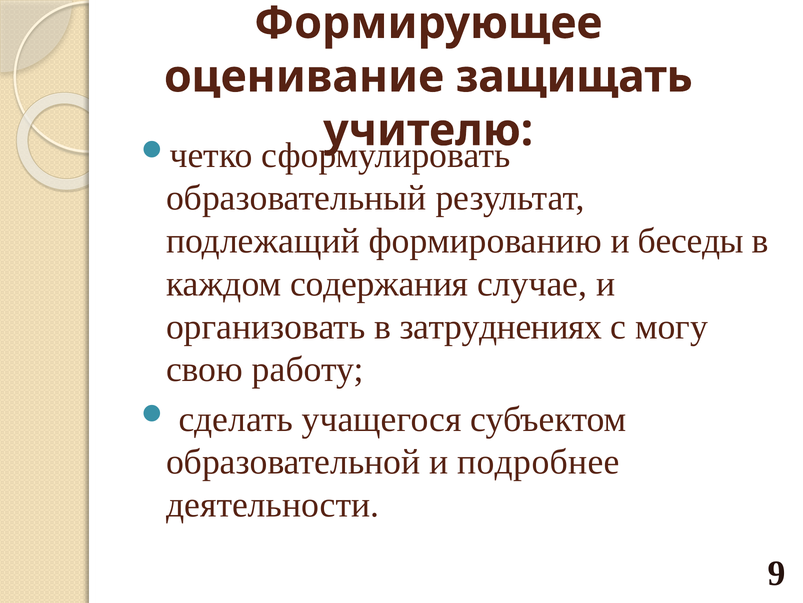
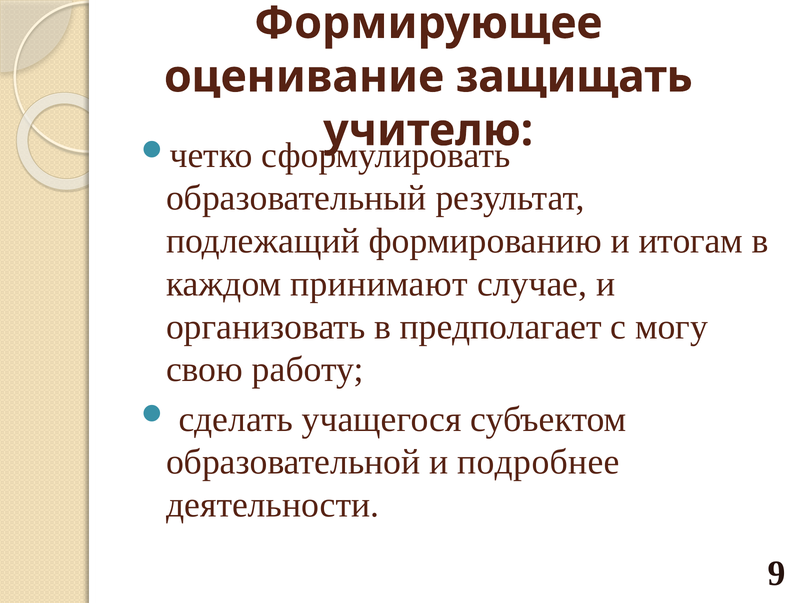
беседы: беседы -> итогам
содержания: содержания -> принимают
затруднениях: затруднениях -> предполагает
